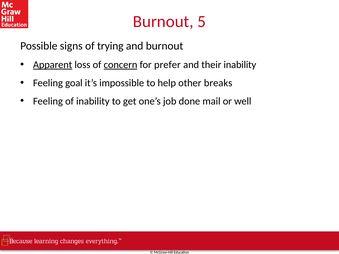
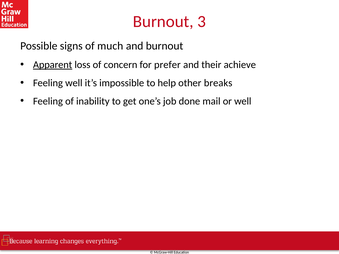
5: 5 -> 3
trying: trying -> much
concern underline: present -> none
their inability: inability -> achieve
Feeling goal: goal -> well
